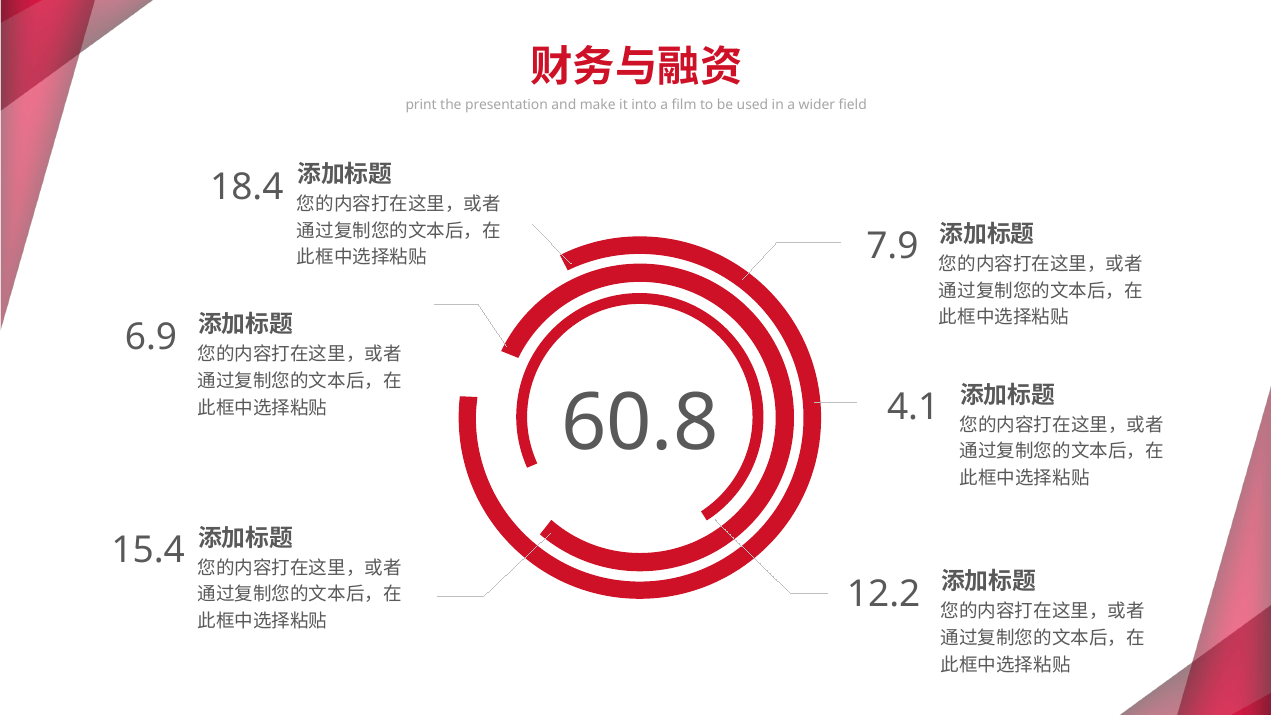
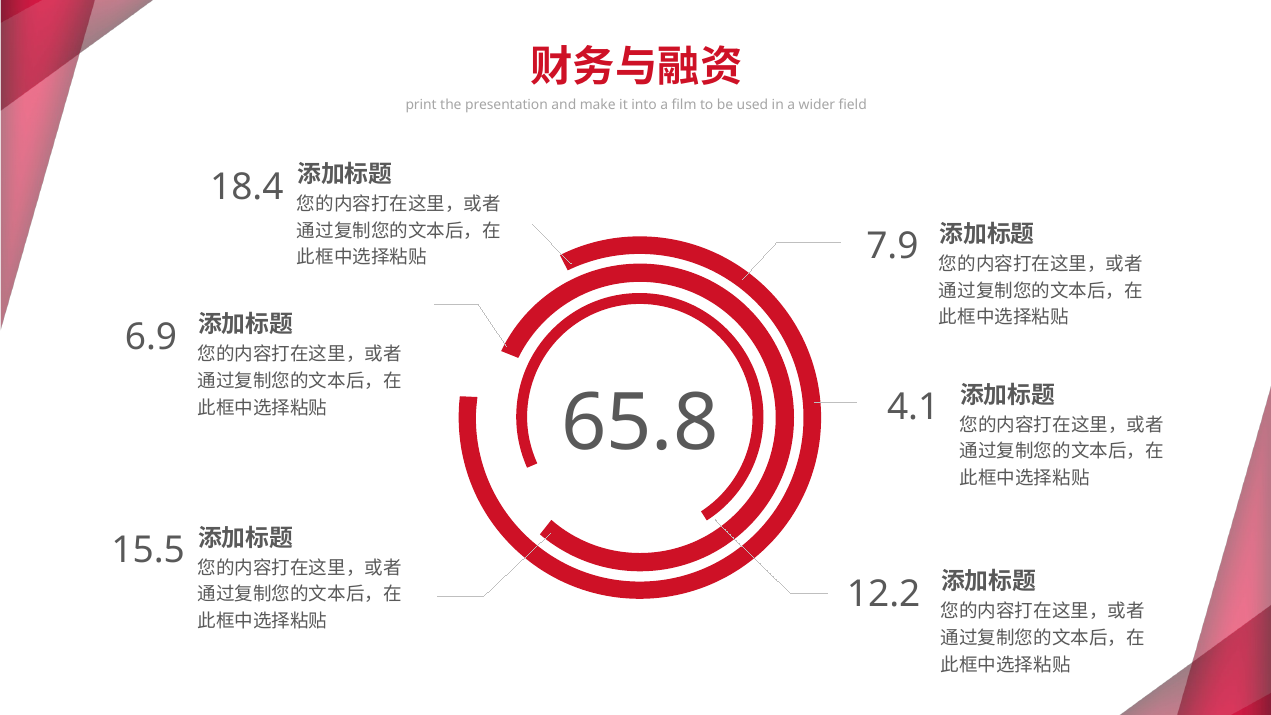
60.8: 60.8 -> 65.8
15.4: 15.4 -> 15.5
